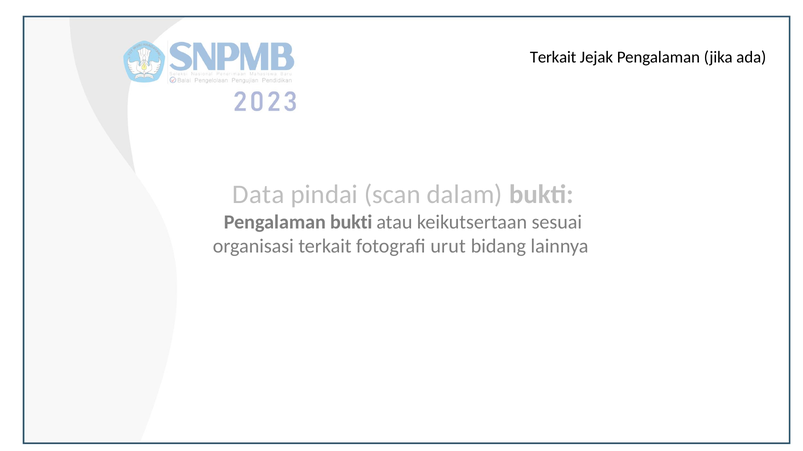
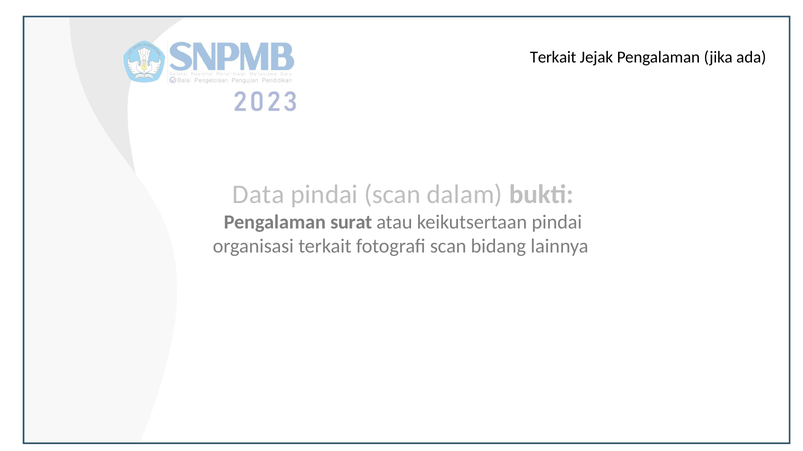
Pengalaman bukti: bukti -> surat
keikutsertaan sesuai: sesuai -> pindai
fotografi urut: urut -> scan
